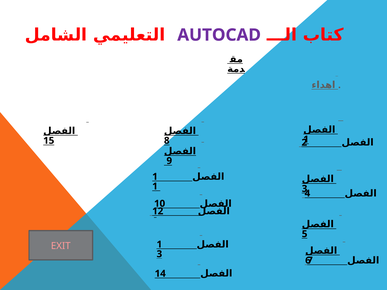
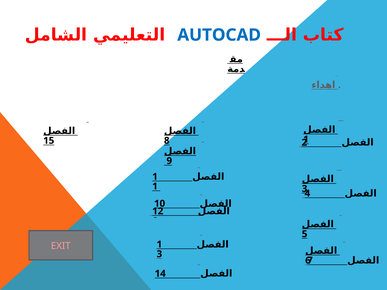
AUTOCAD colour: purple -> blue
